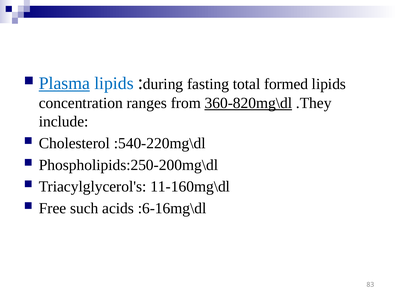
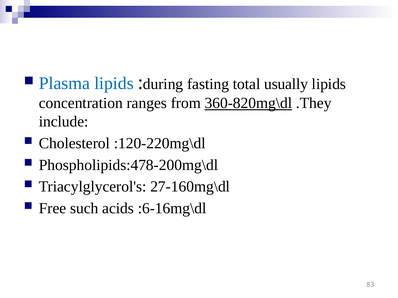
Plasma underline: present -> none
formed: formed -> usually
:540-220mg\dl: :540-220mg\dl -> :120-220mg\dl
Phospholipids:250-200mg\dl: Phospholipids:250-200mg\dl -> Phospholipids:478-200mg\dl
11-160mg\dl: 11-160mg\dl -> 27-160mg\dl
